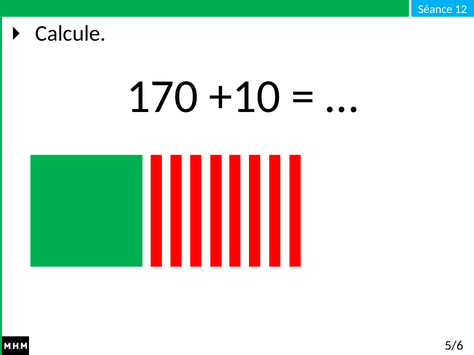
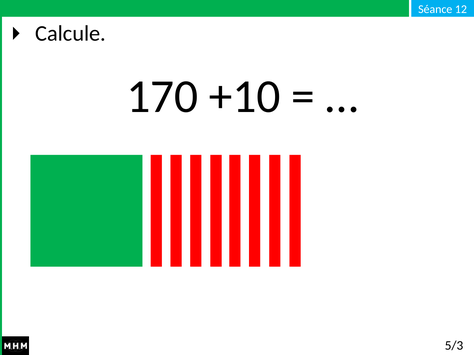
5/6: 5/6 -> 5/3
